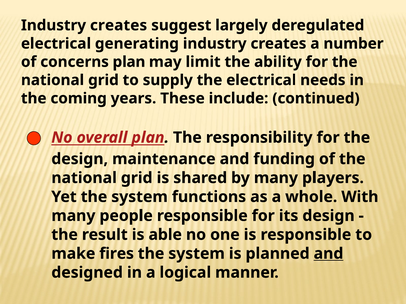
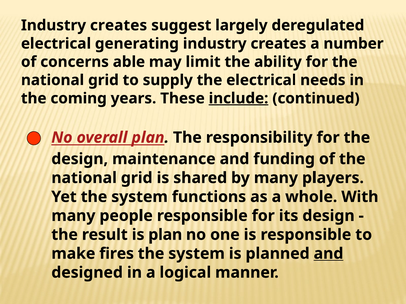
concerns plan: plan -> able
include underline: none -> present
is able: able -> plan
